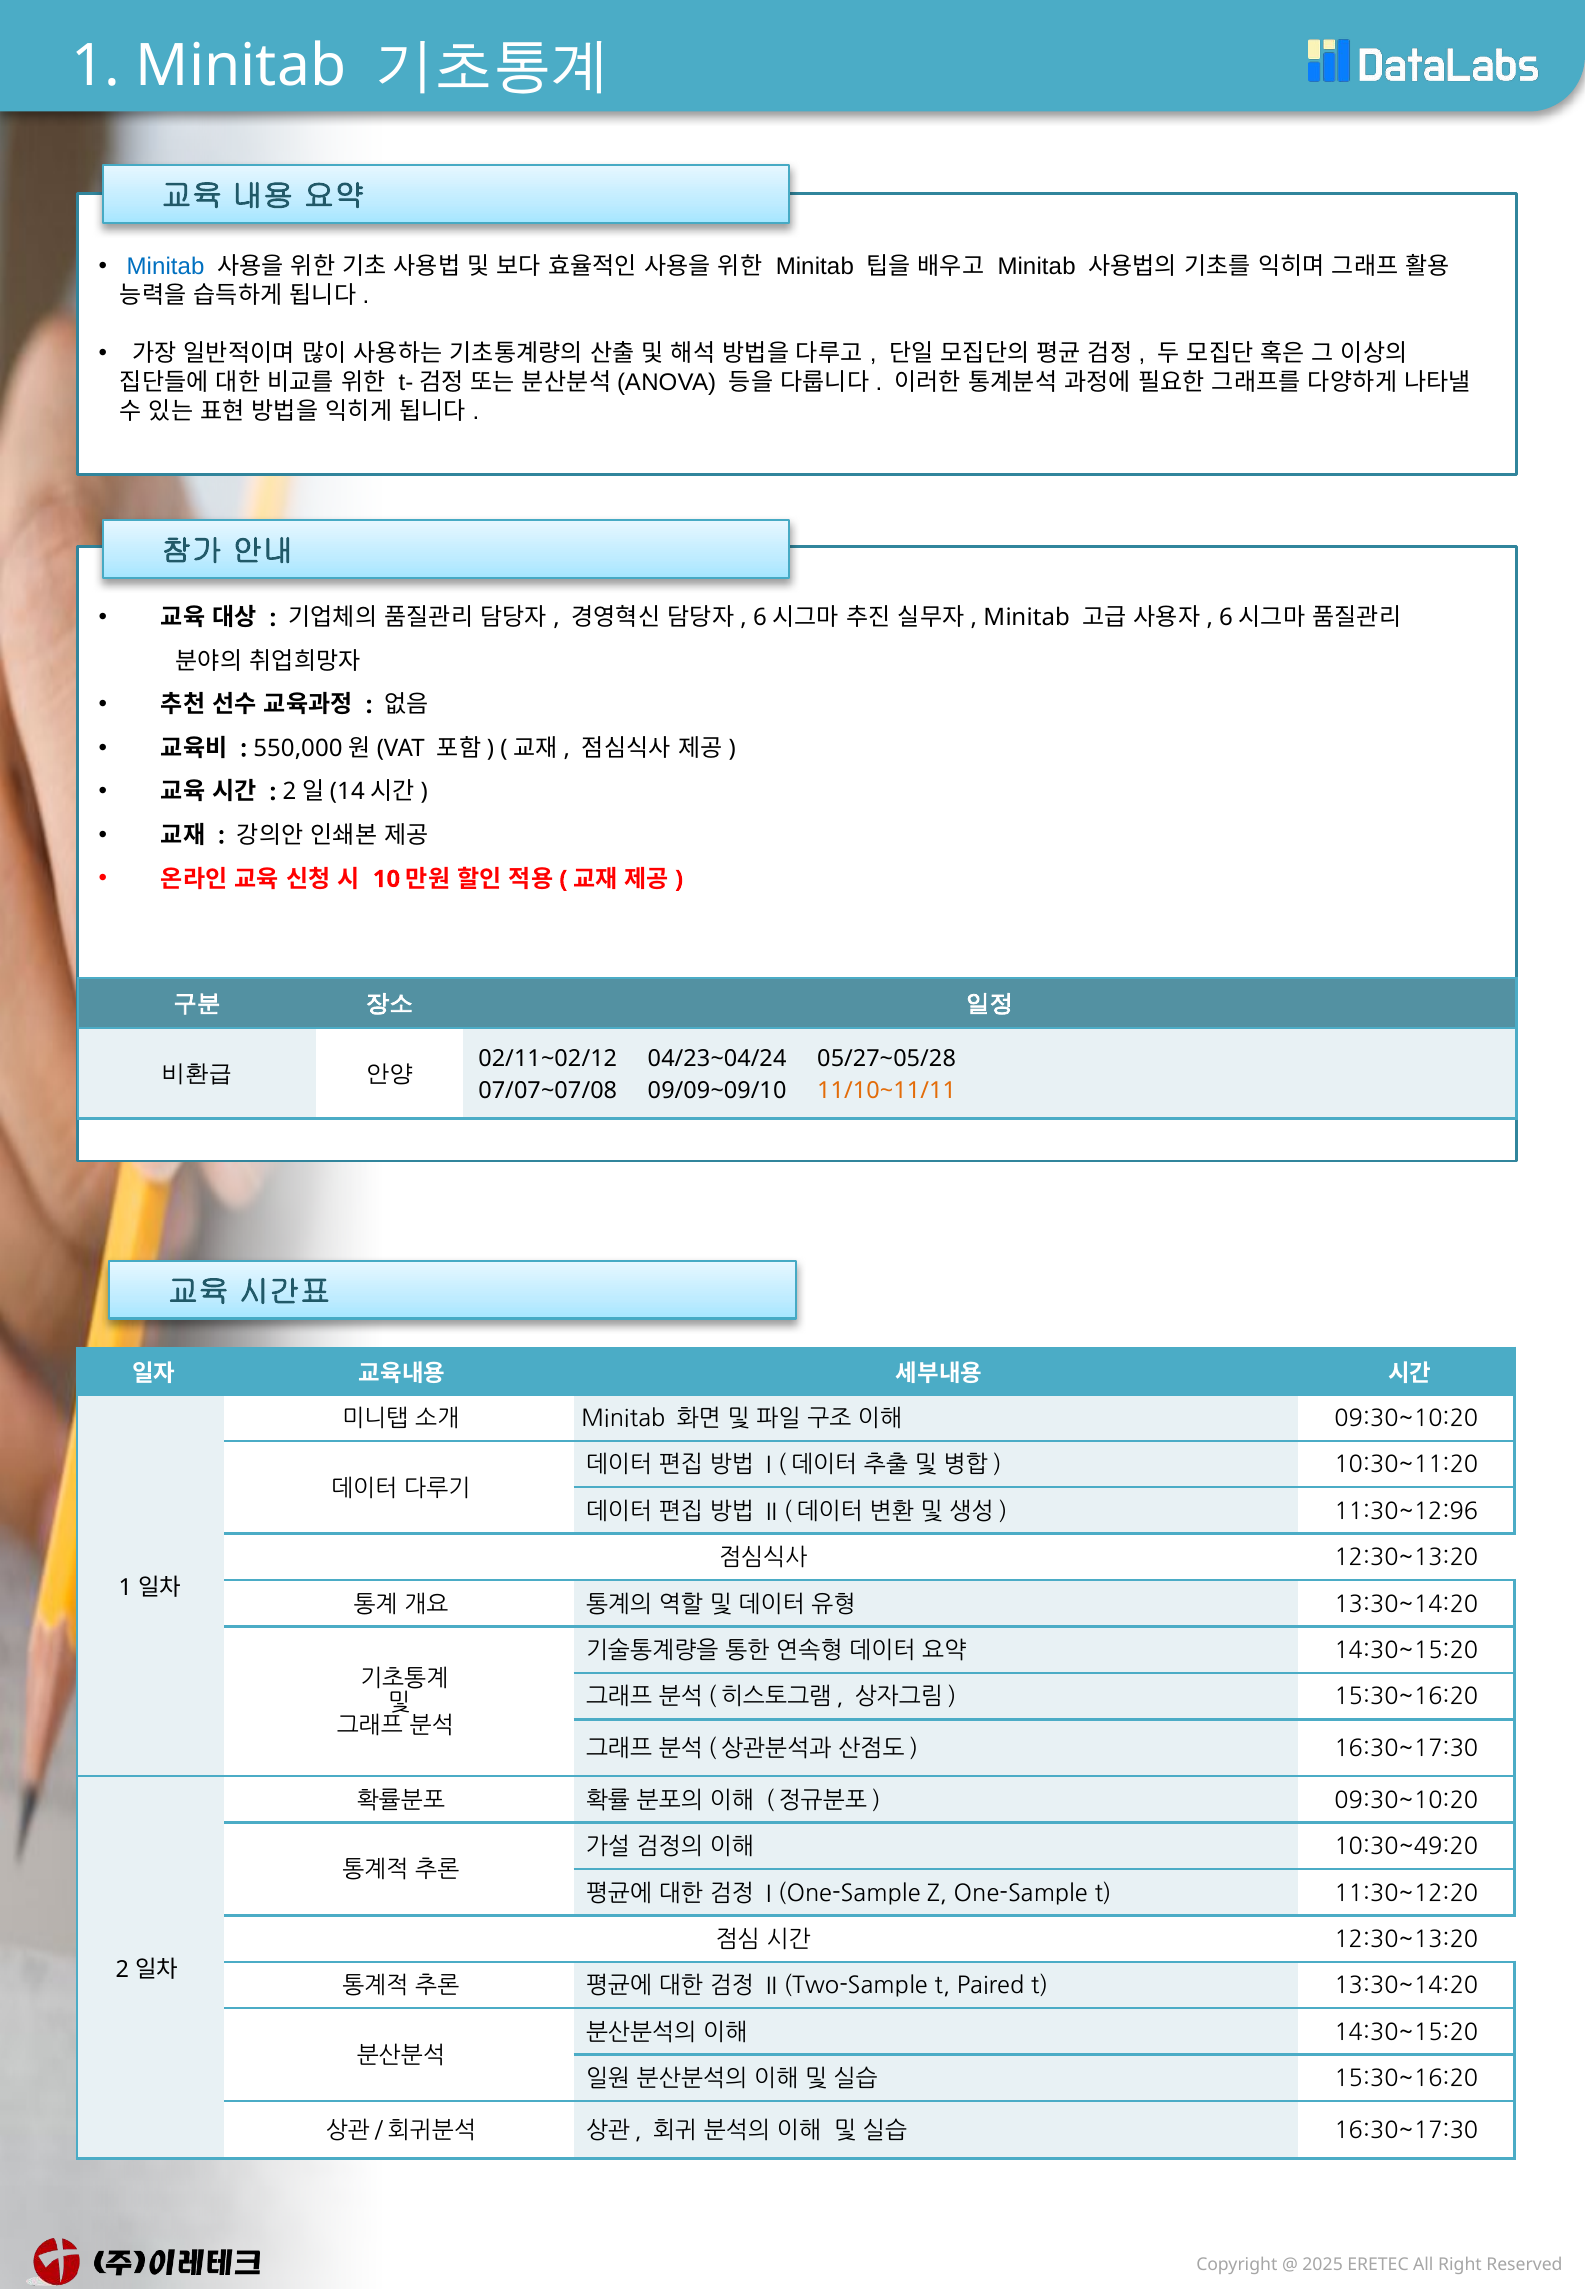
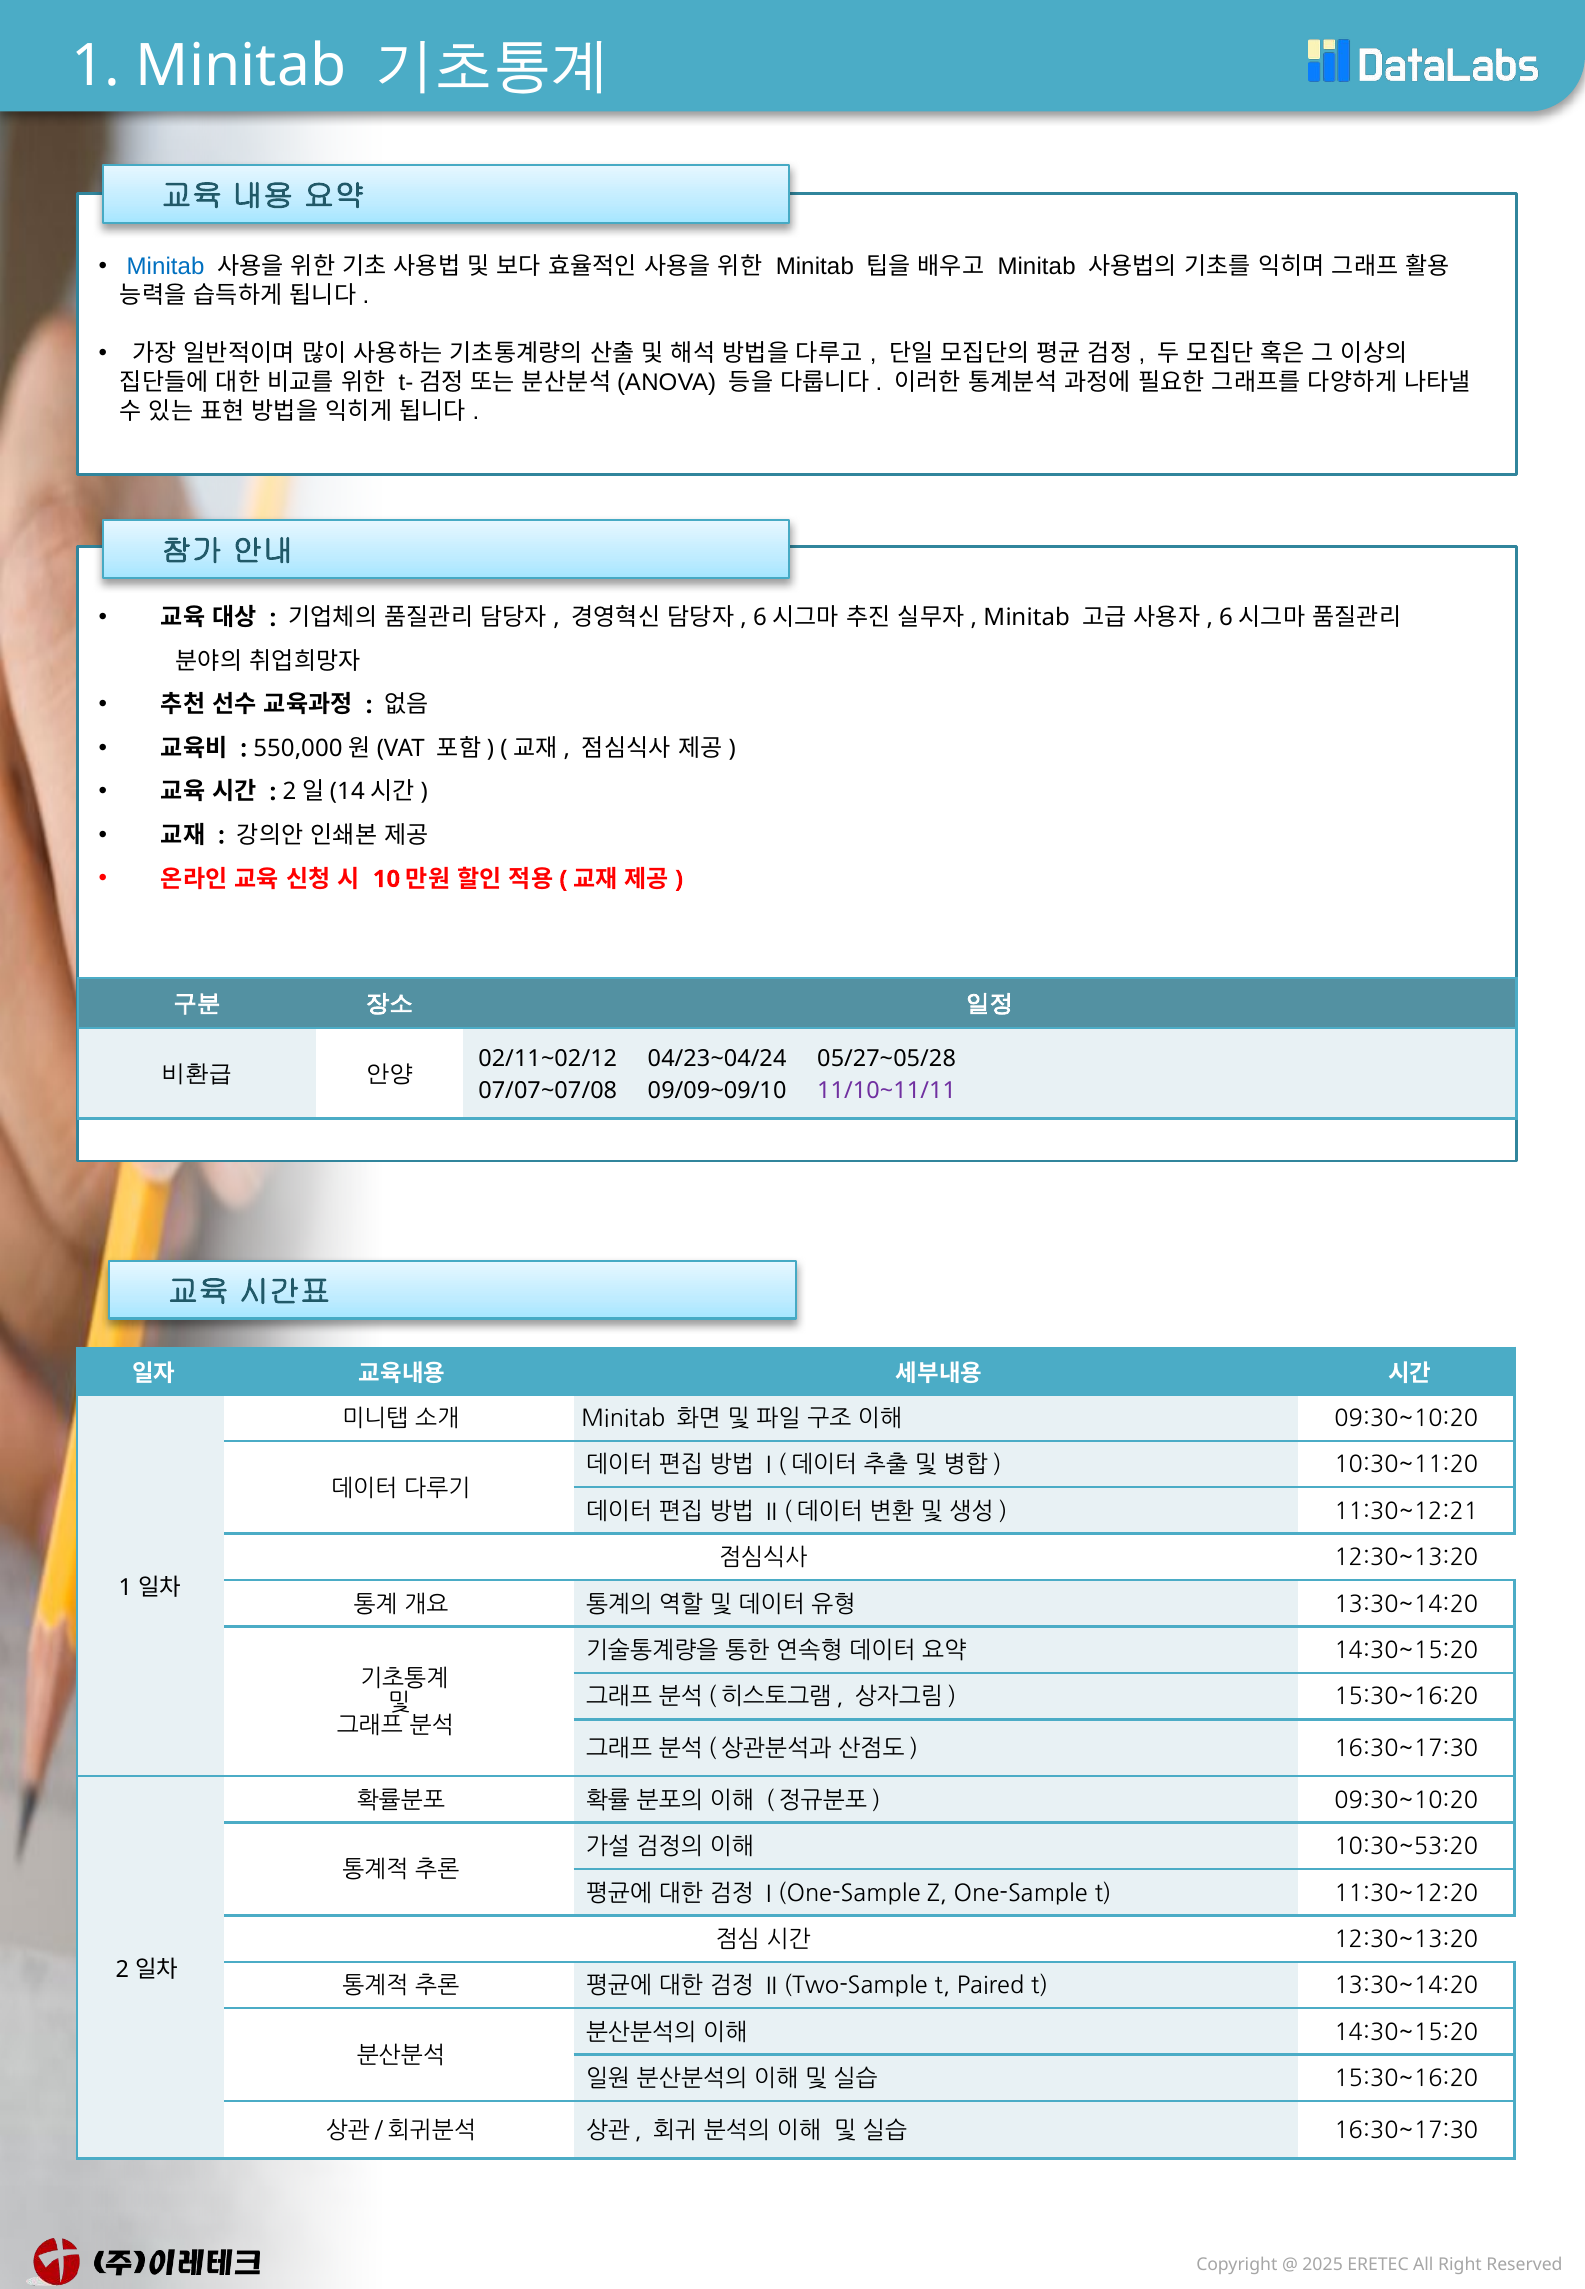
11/10~11/11 colour: orange -> purple
11:30~12:96: 11:30~12:96 -> 11:30~12:21
10:30~49:20: 10:30~49:20 -> 10:30~53:20
